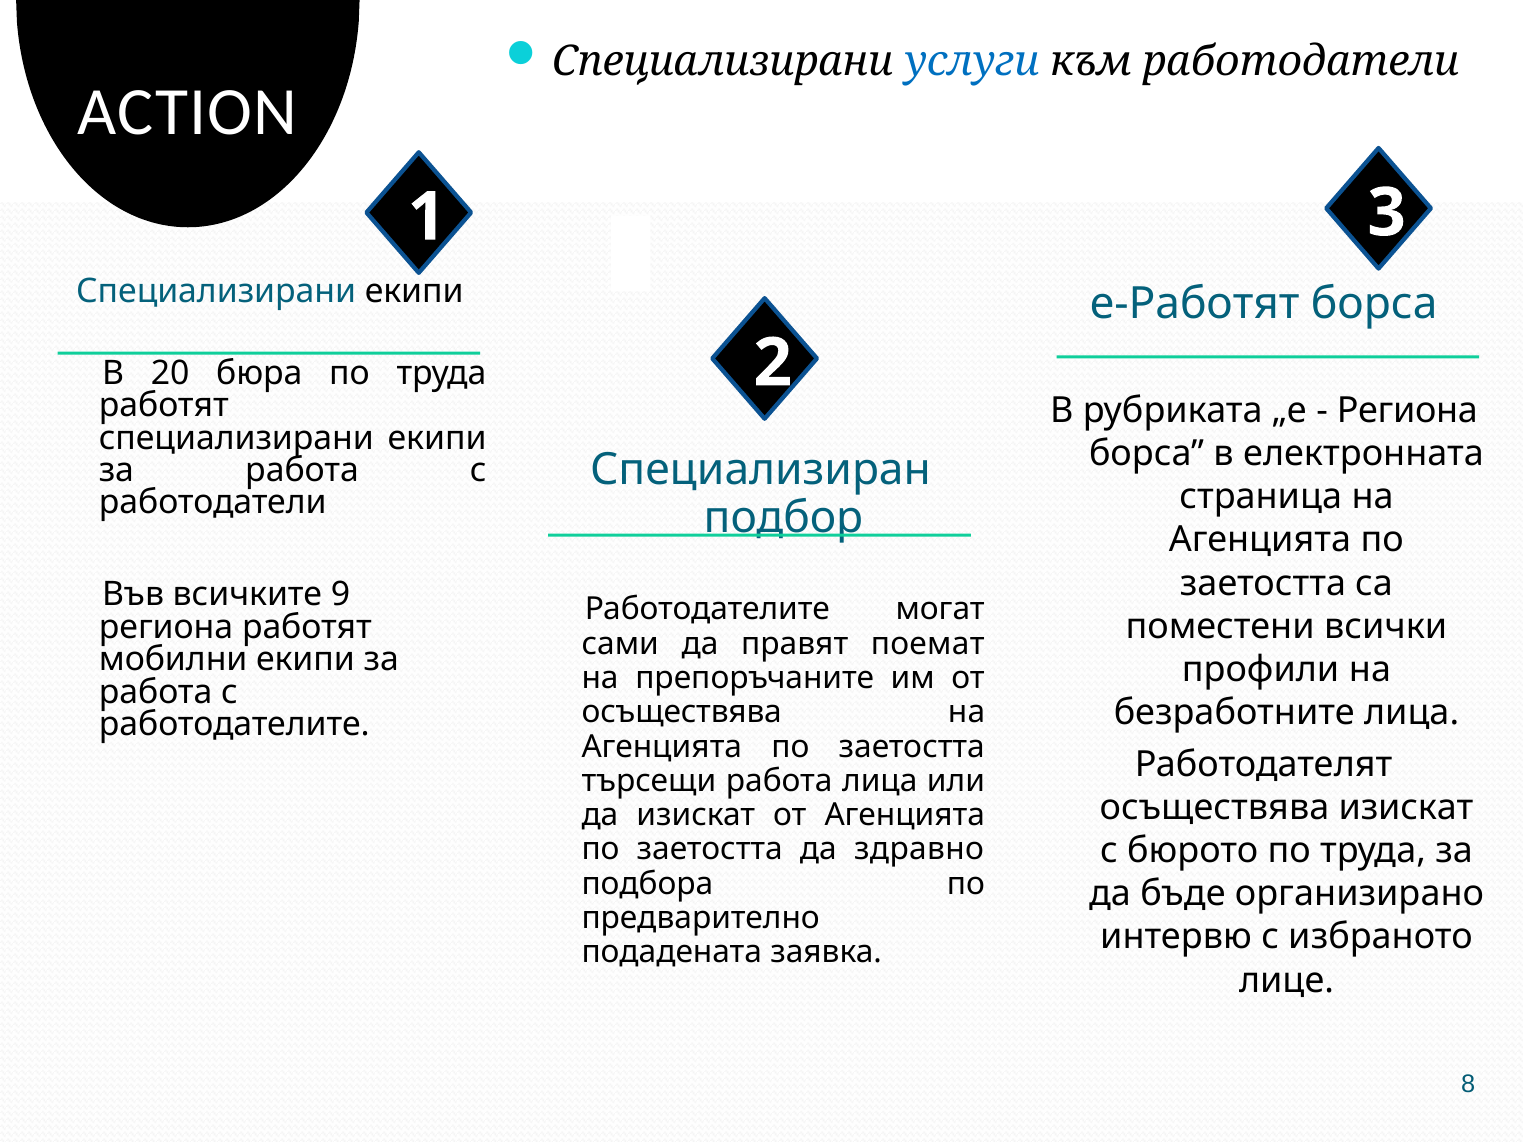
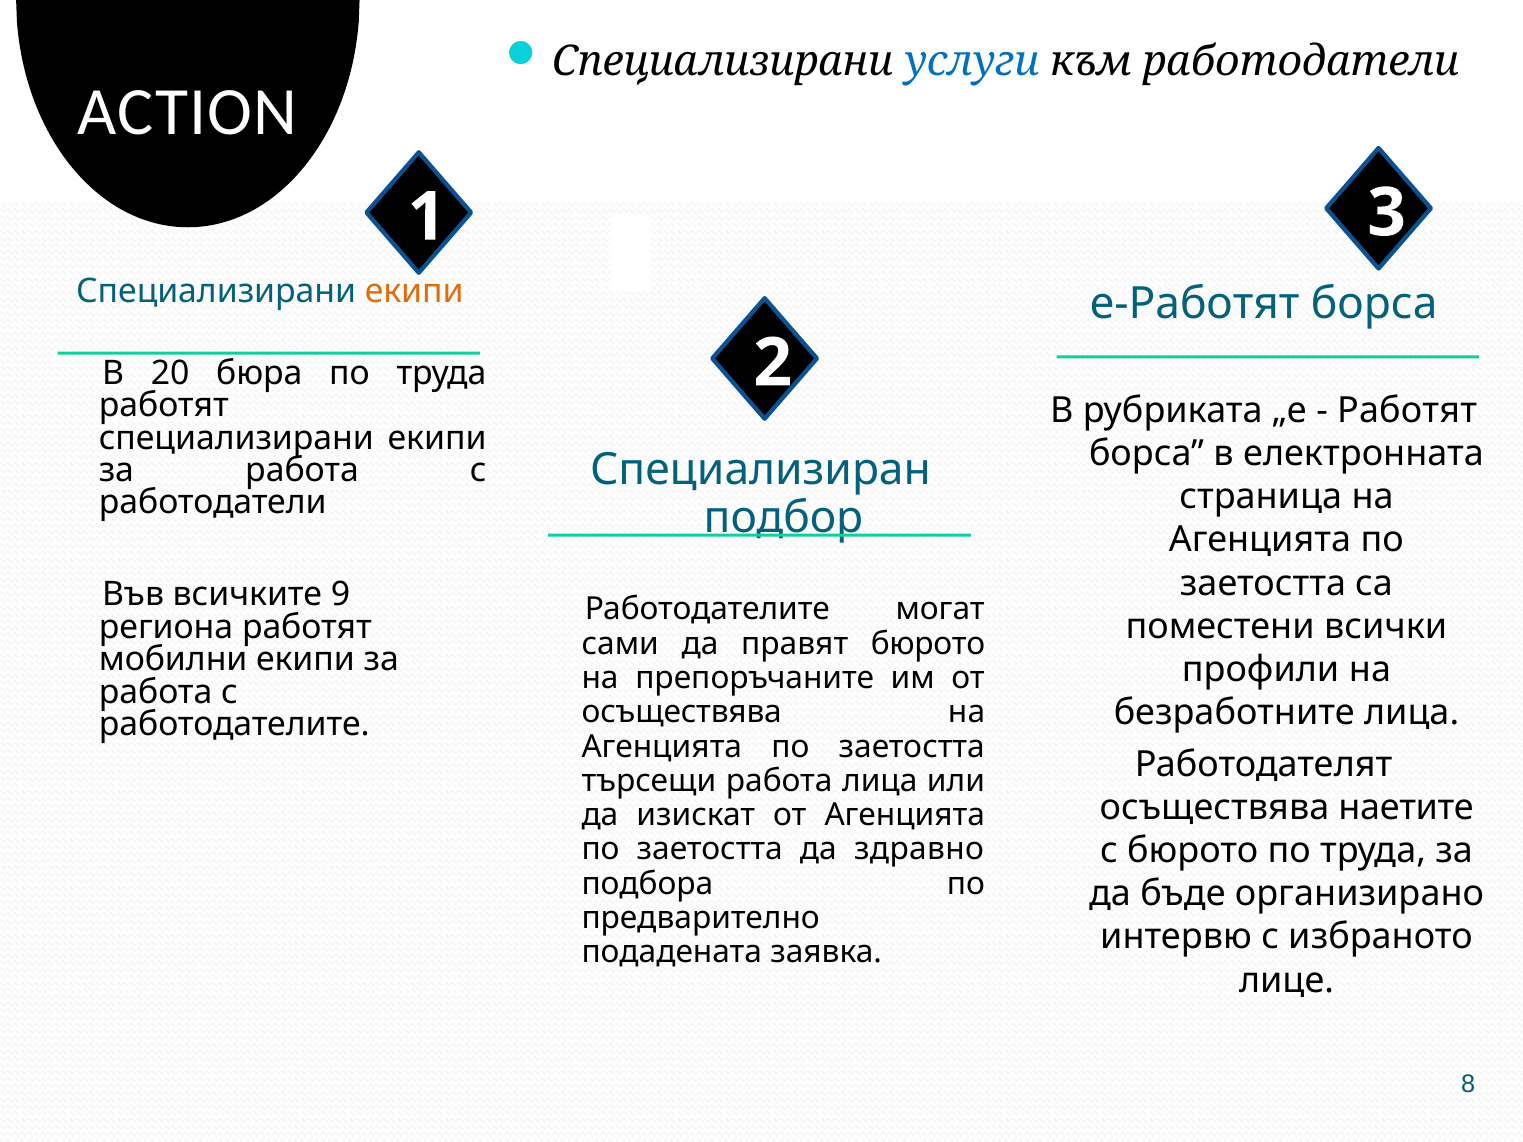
екипи at (414, 291) colour: black -> orange
Региона at (1407, 411): Региона -> Работят
правят поемат: поемат -> бюрото
осъществява изискат: изискат -> наетите
